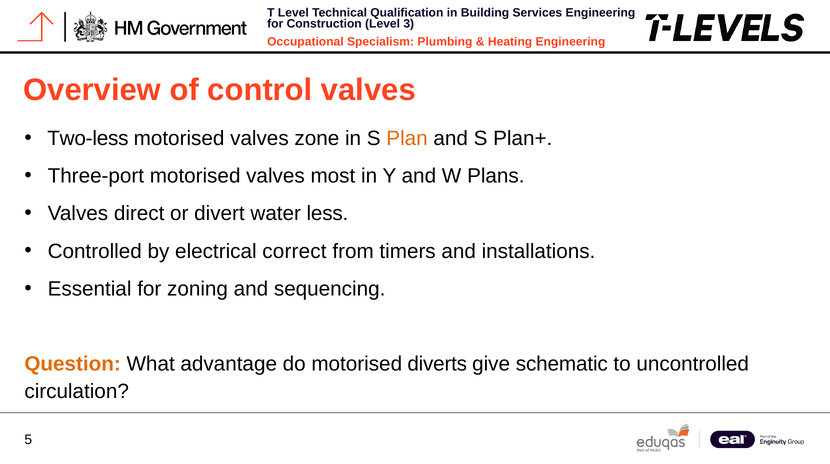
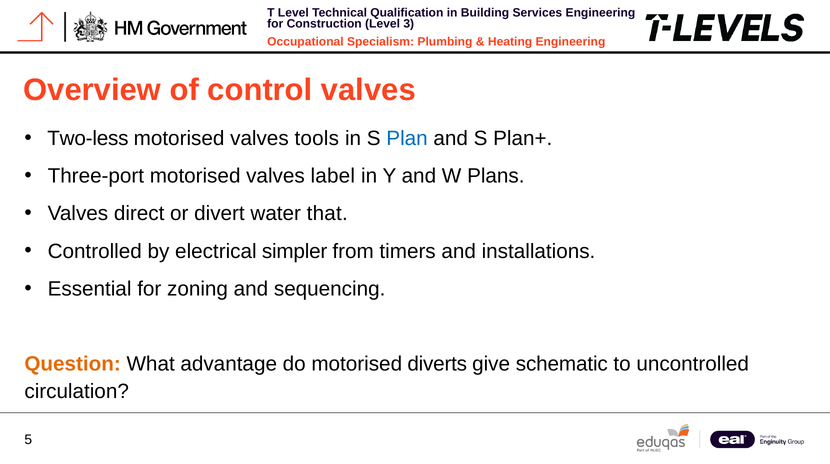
zone: zone -> tools
Plan colour: orange -> blue
most: most -> label
less: less -> that
correct: correct -> simpler
